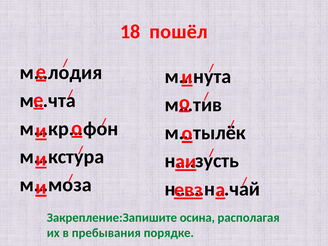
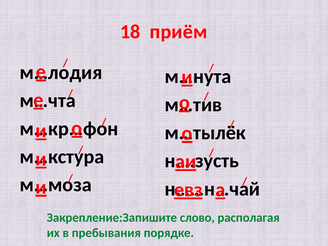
пошёл: пошёл -> приём
осина: осина -> слово
